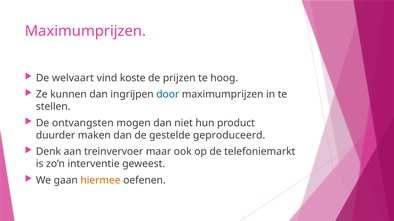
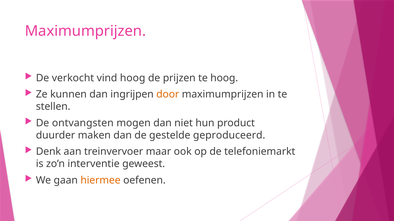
welvaart: welvaart -> verkocht
vind koste: koste -> hoog
door colour: blue -> orange
